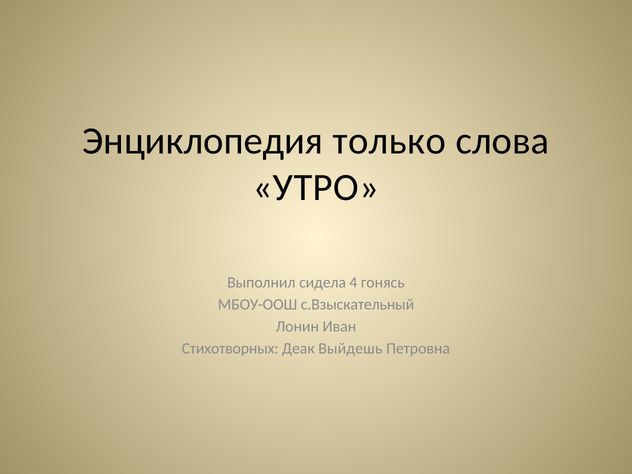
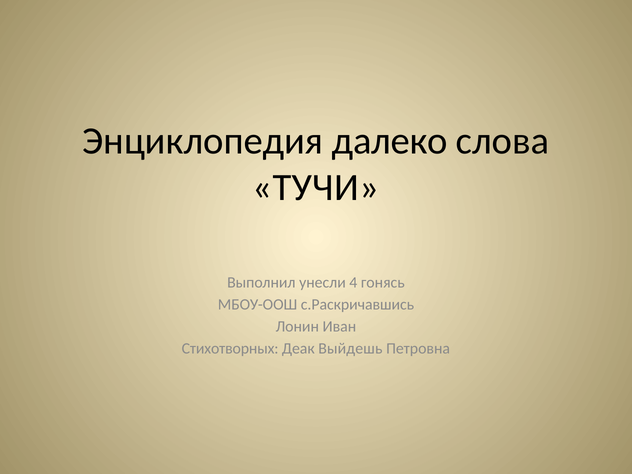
только: только -> далеко
УТРО: УТРО -> ТУЧИ
сидела: сидела -> унесли
с.Взыскательный: с.Взыскательный -> с.Раскричавшись
